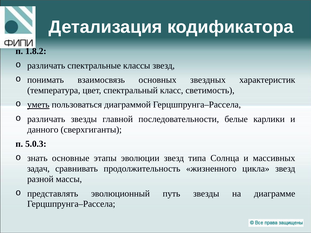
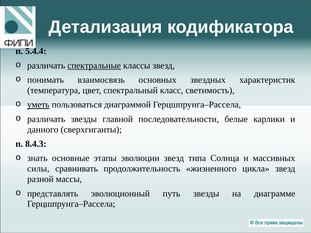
1.8.2: 1.8.2 -> 5.4.4
спектральные underline: none -> present
5.0.3: 5.0.3 -> 8.4.3
задач: задач -> силы
